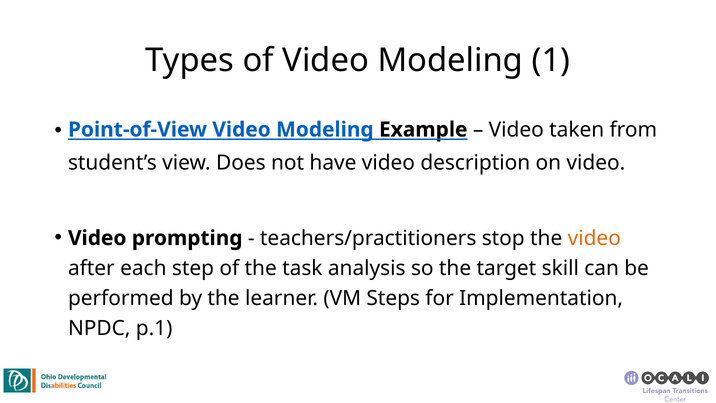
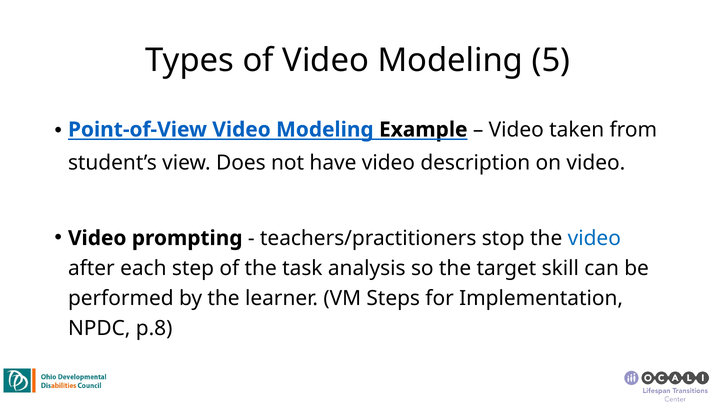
1: 1 -> 5
video at (594, 238) colour: orange -> blue
p.1: p.1 -> p.8
